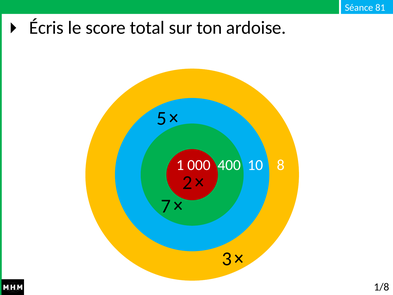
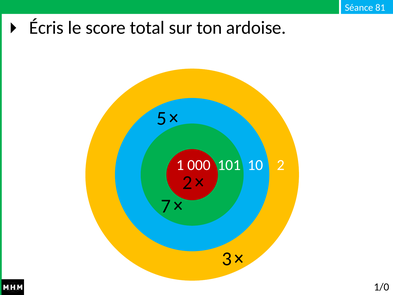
400: 400 -> 101
10 8: 8 -> 2
1/8: 1/8 -> 1/0
